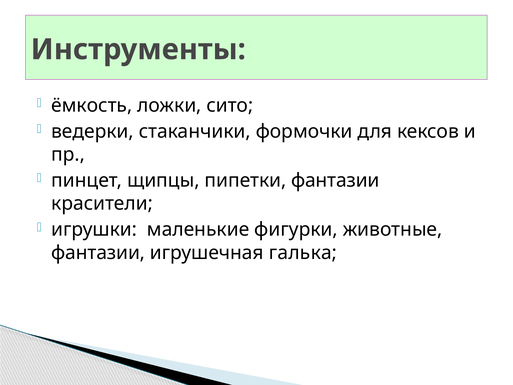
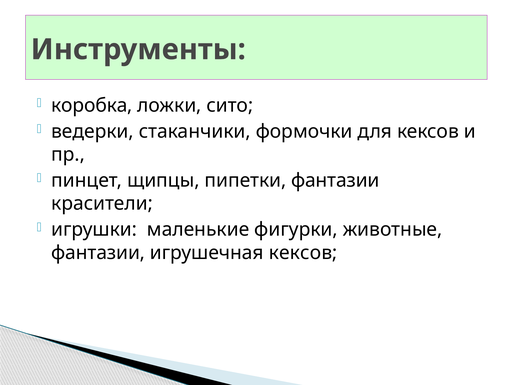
ёмкость: ёмкость -> коробка
игрушечная галька: галька -> кексов
